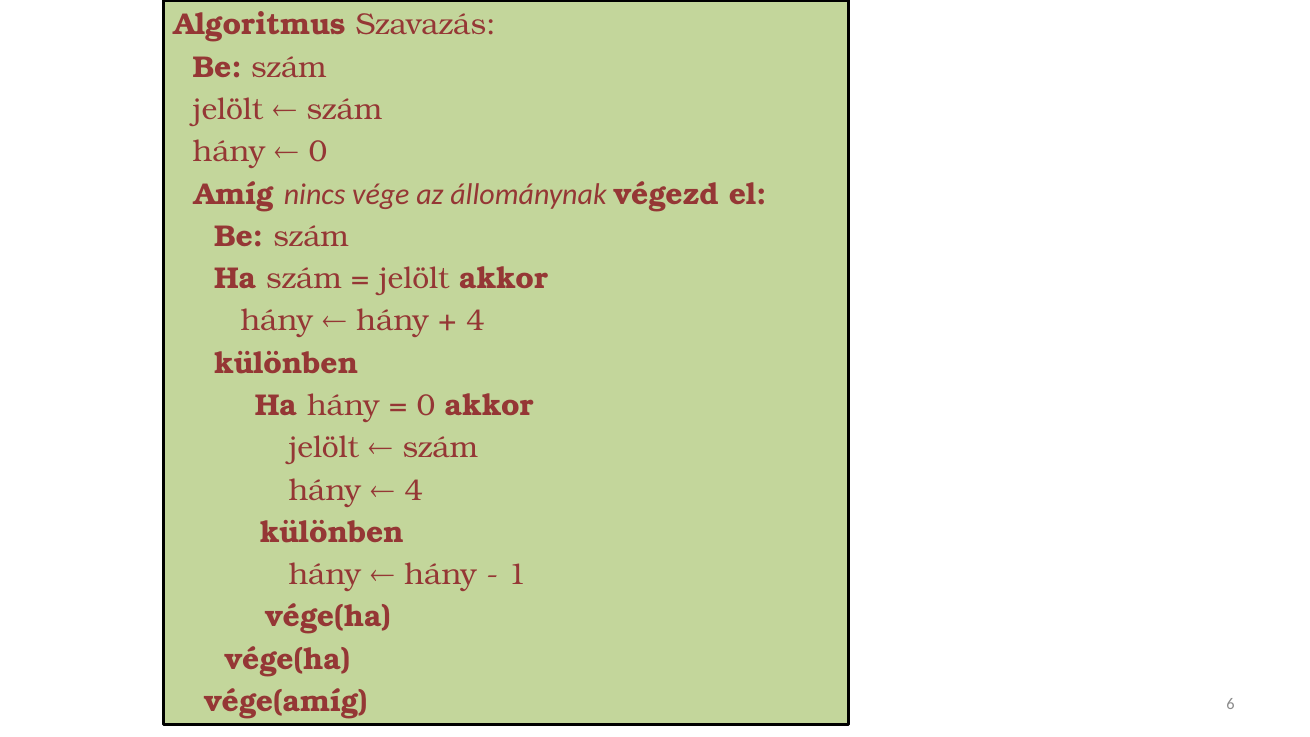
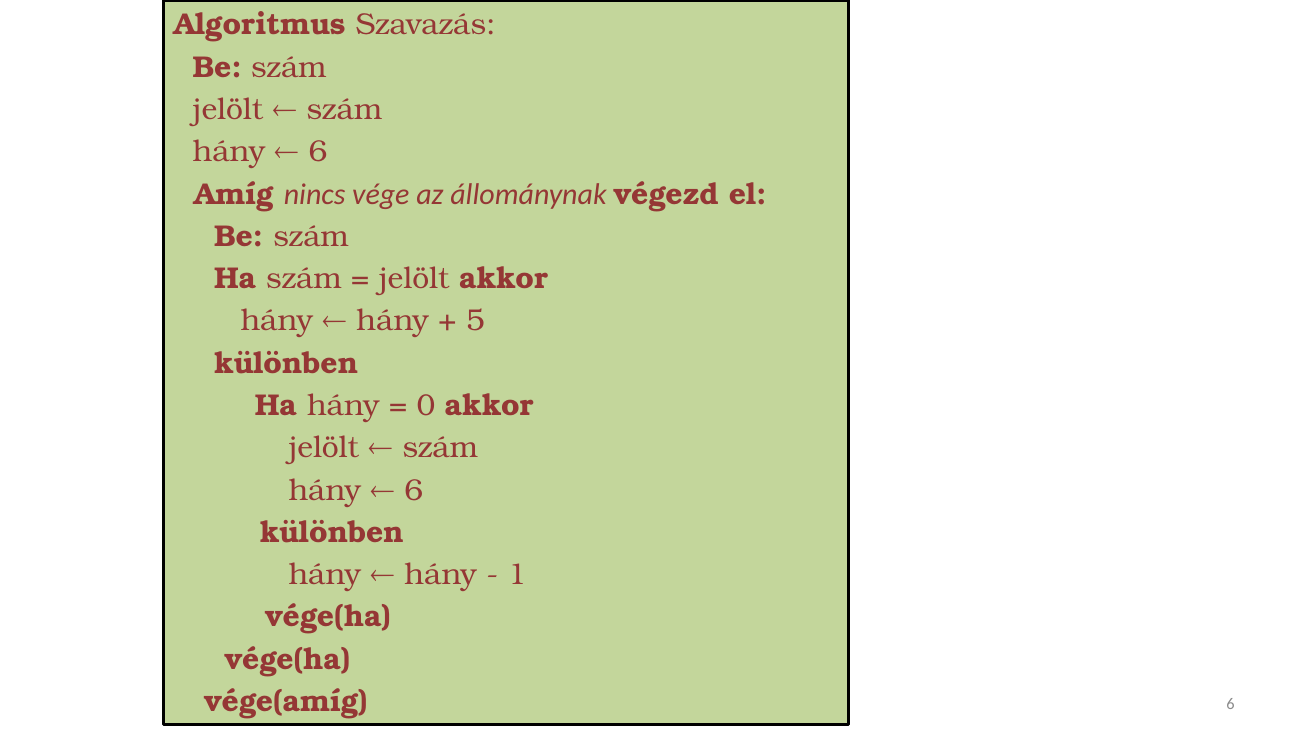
0 at (318, 152): 0 -> 6
4 at (475, 321): 4 -> 5
4 at (414, 490): 4 -> 6
